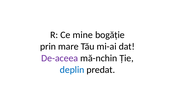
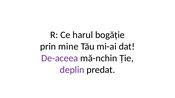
mine: mine -> harul
mare: mare -> mine
deplin colour: blue -> purple
